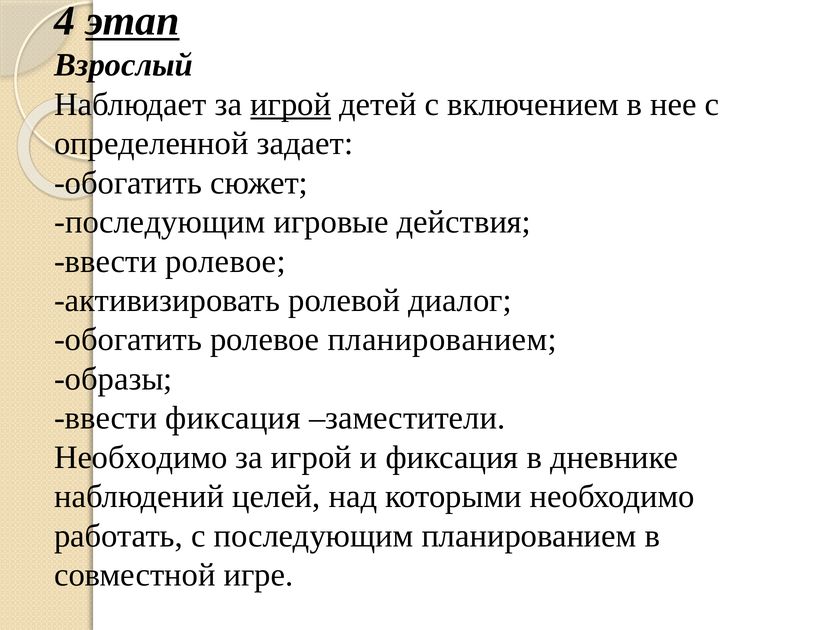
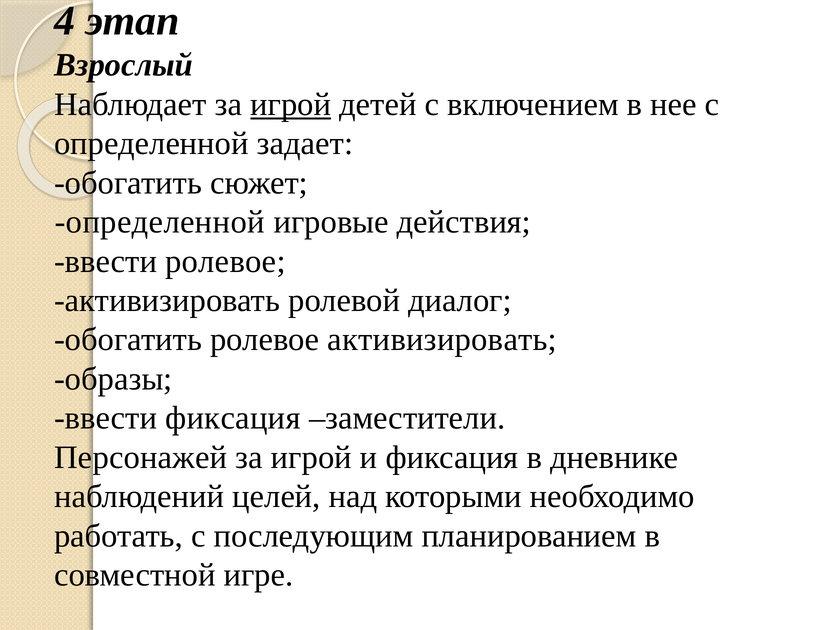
этап underline: present -> none
последующим at (160, 222): последующим -> определенной
обогатить ролевое планированием: планированием -> активизировать
Необходимо at (141, 457): Необходимо -> Персонажей
